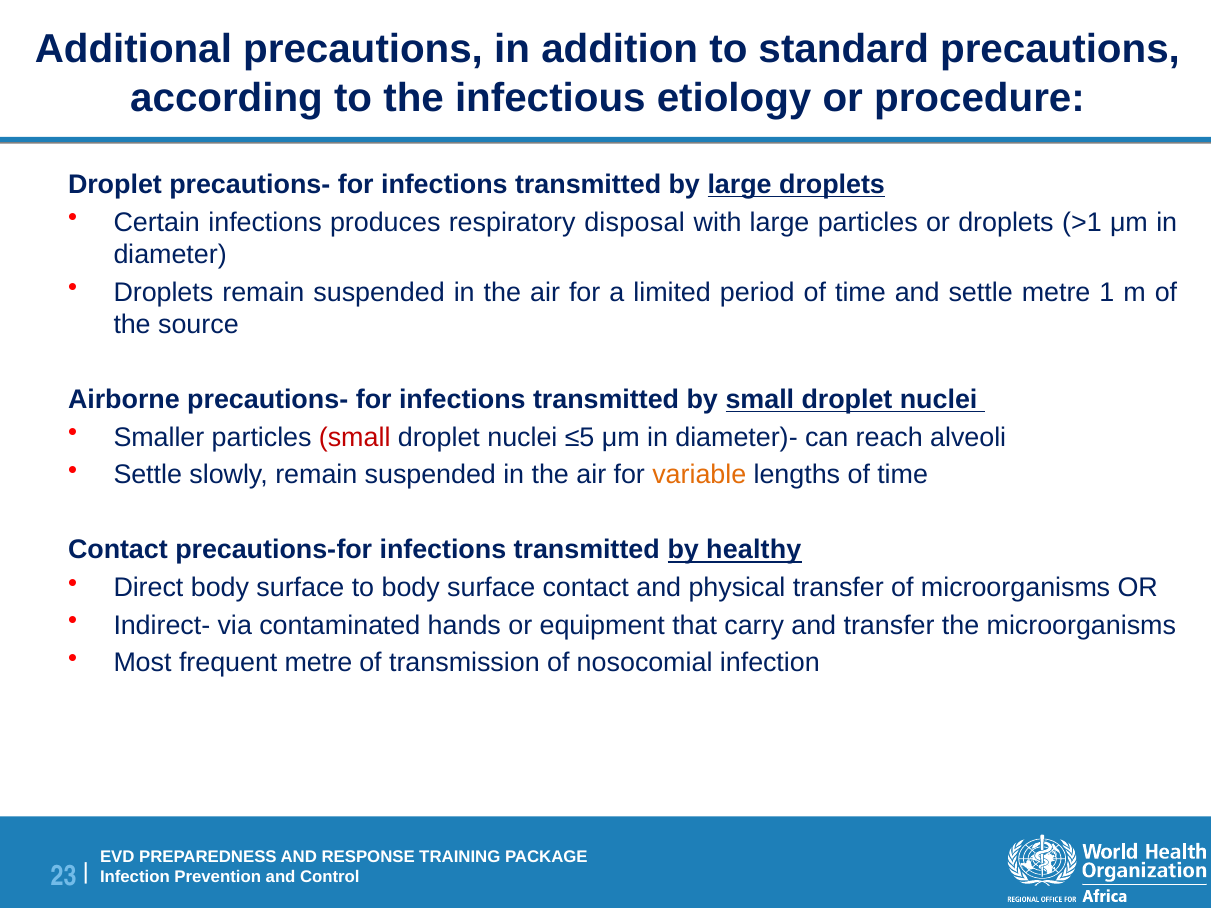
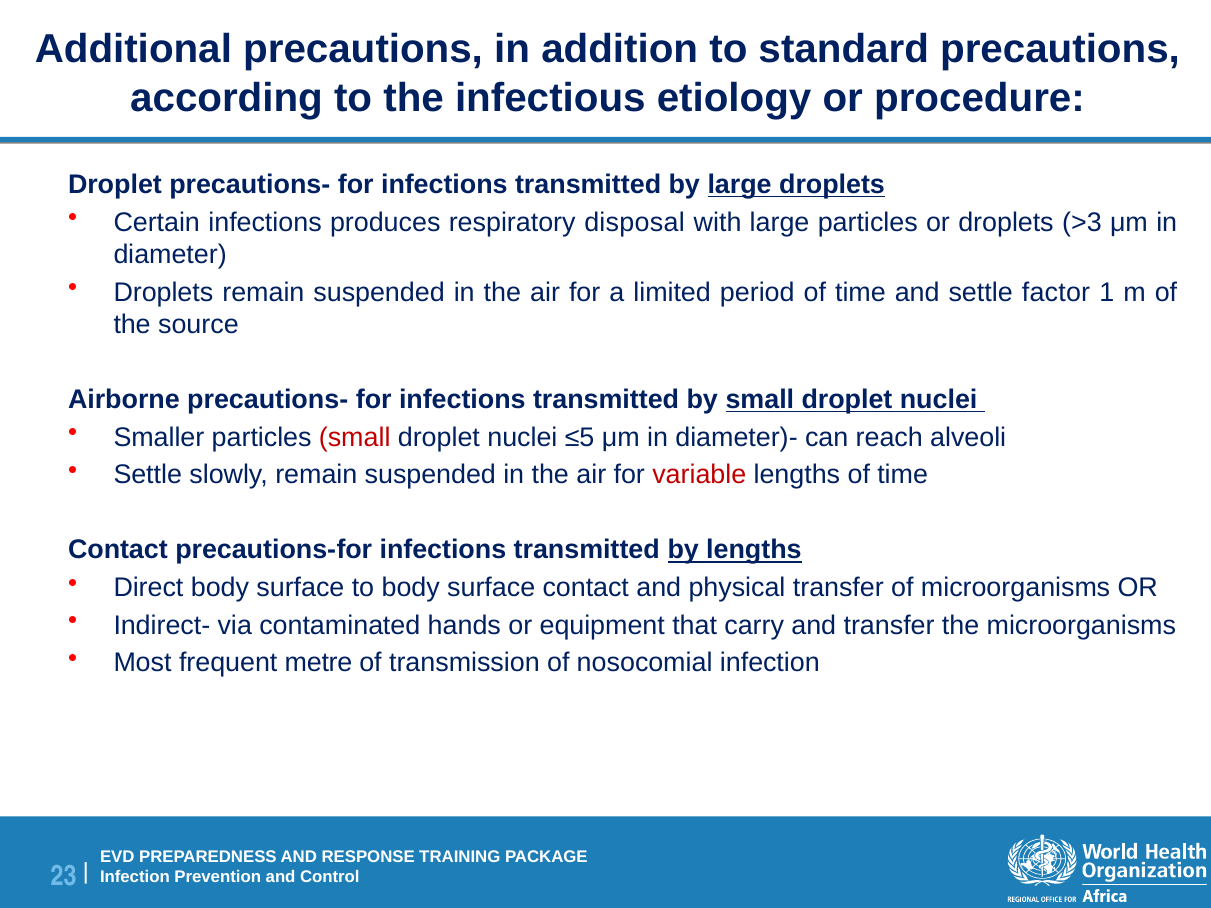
>1: >1 -> >3
settle metre: metre -> factor
variable colour: orange -> red
by healthy: healthy -> lengths
